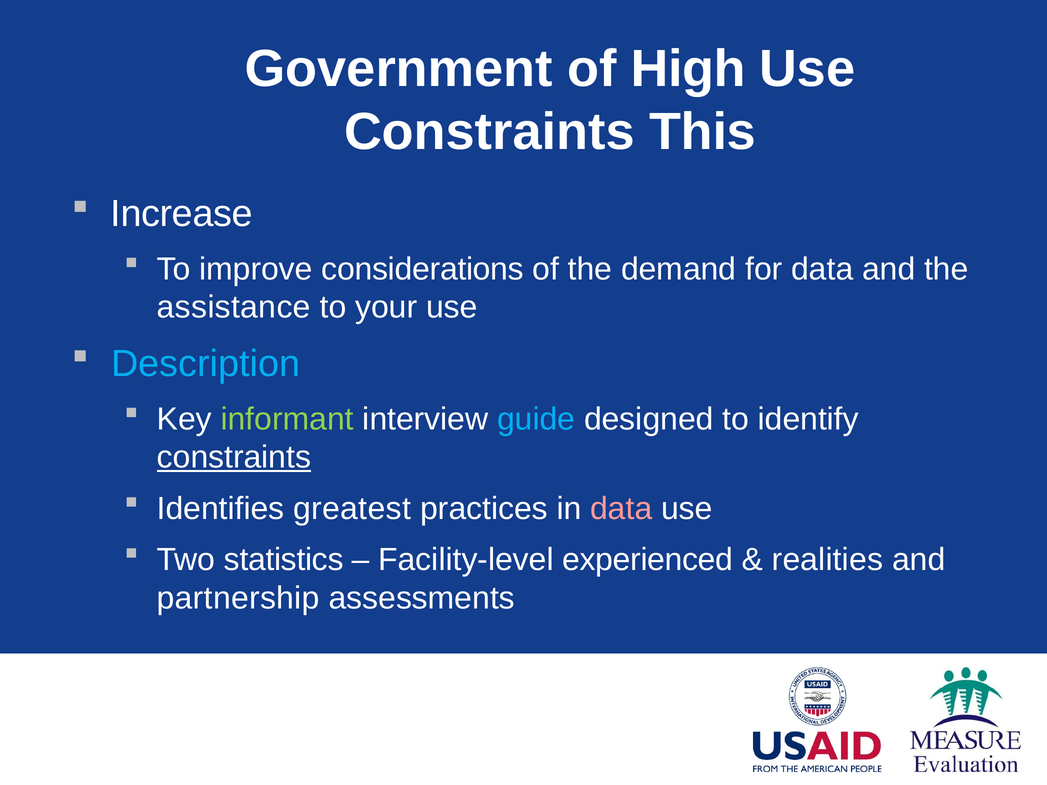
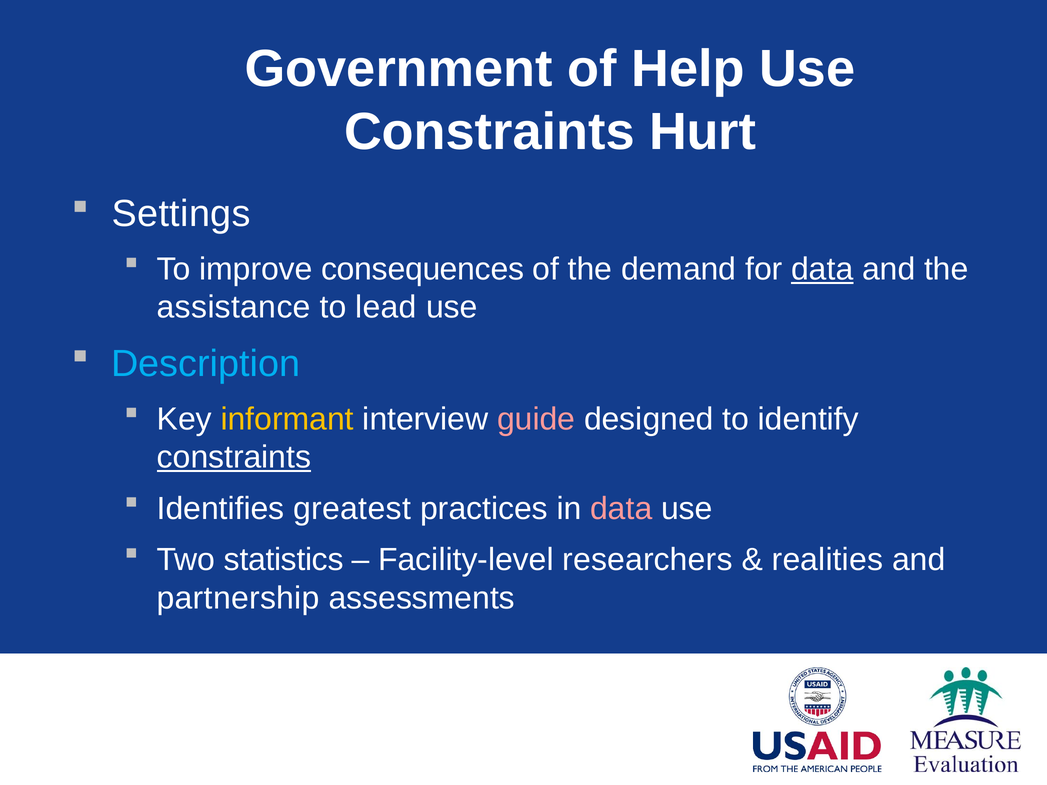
High: High -> Help
This: This -> Hurt
Increase: Increase -> Settings
considerations: considerations -> consequences
data at (822, 269) underline: none -> present
your: your -> lead
informant colour: light green -> yellow
guide colour: light blue -> pink
experienced: experienced -> researchers
